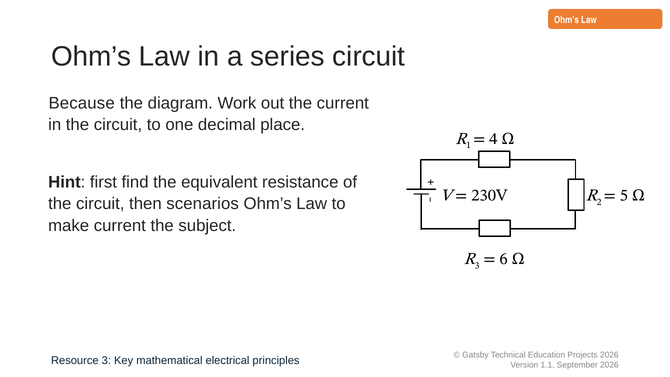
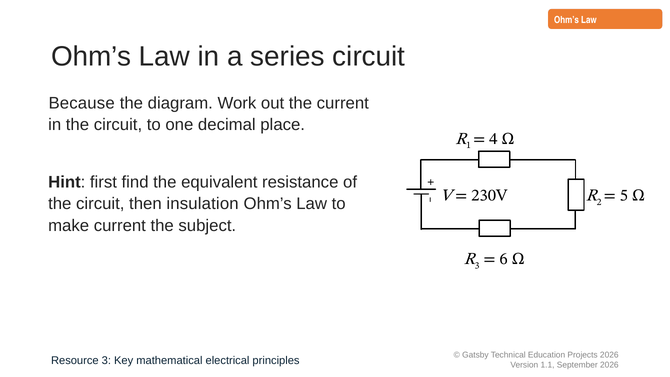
scenarios: scenarios -> insulation
